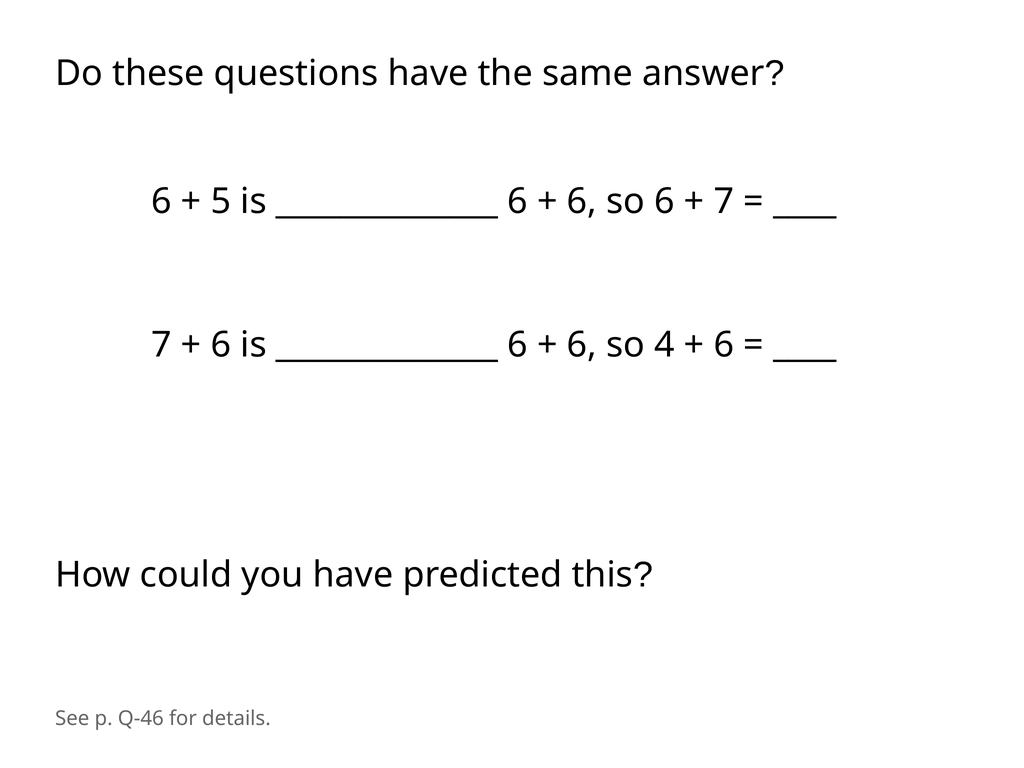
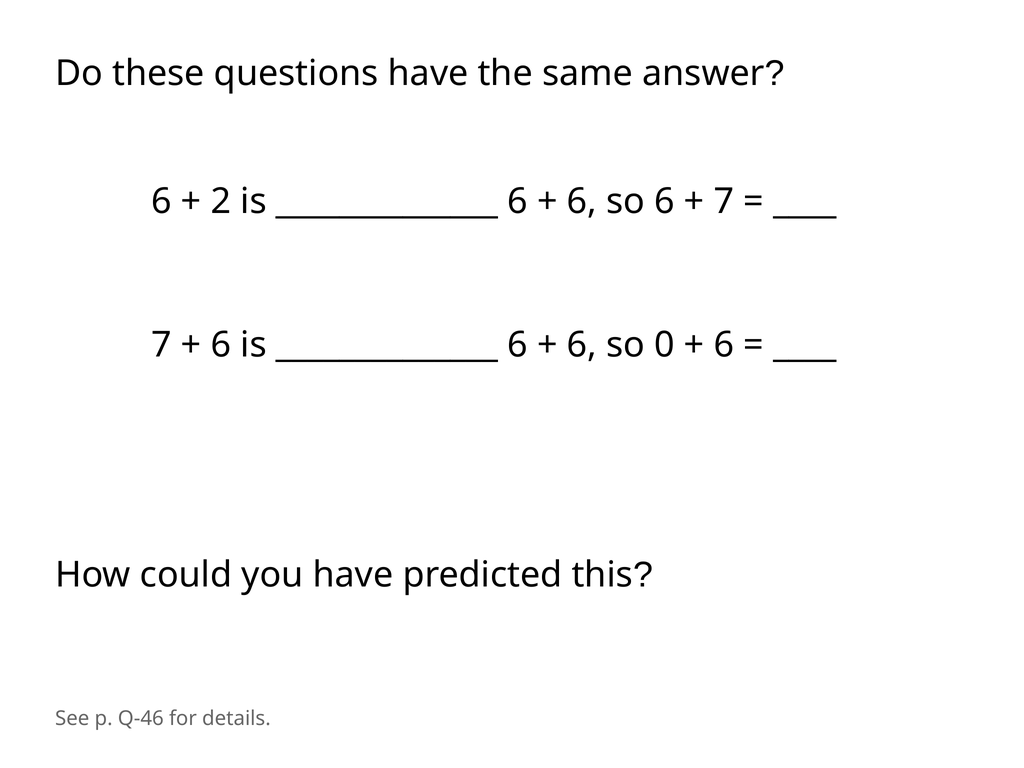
5: 5 -> 2
4: 4 -> 0
